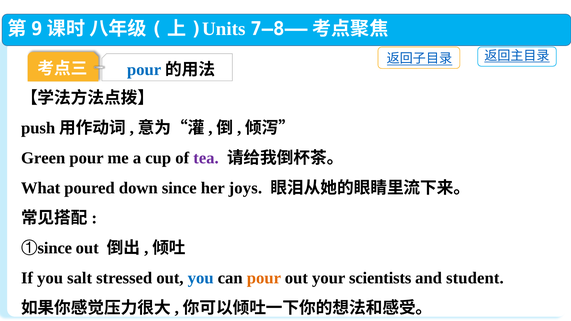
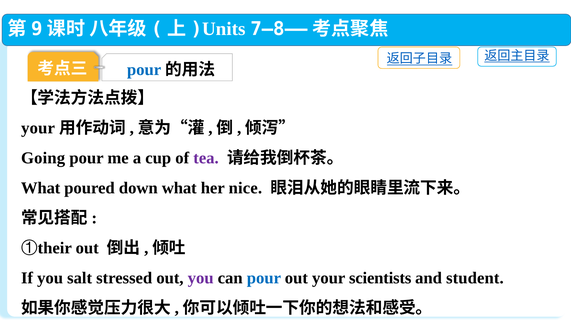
push at (38, 128): push -> your
Green: Green -> Going
down since: since -> what
joys: joys -> nice
since at (55, 248): since -> their
you at (201, 278) colour: blue -> purple
pour at (264, 278) colour: orange -> blue
